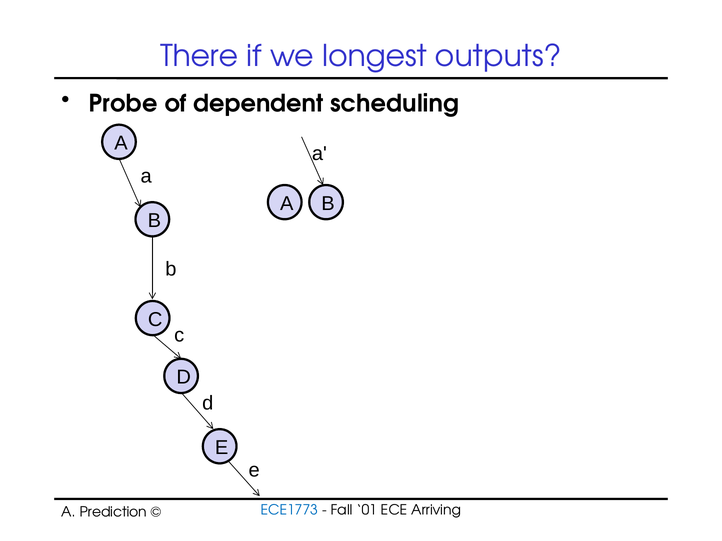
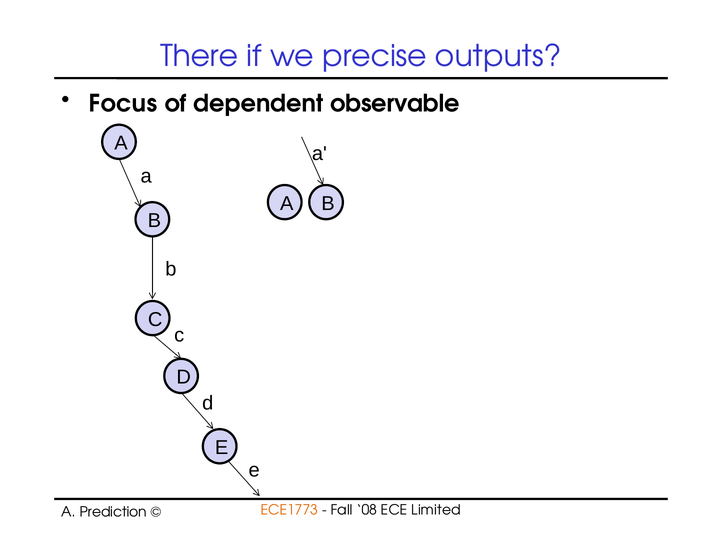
longest: longest -> precise
Probe: Probe -> Focus
scheduling: scheduling -> observable
ECE1773 colour: blue -> orange
01: 01 -> 08
Arriving: Arriving -> Limited
